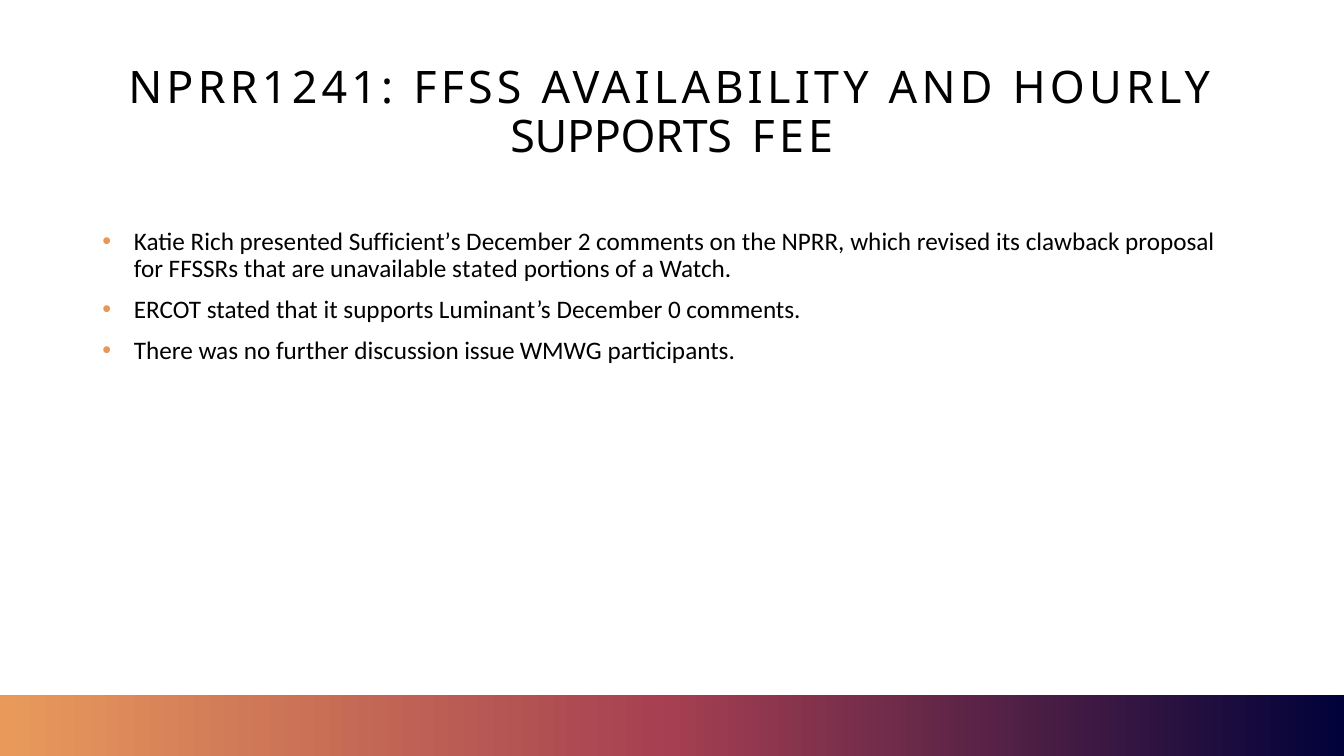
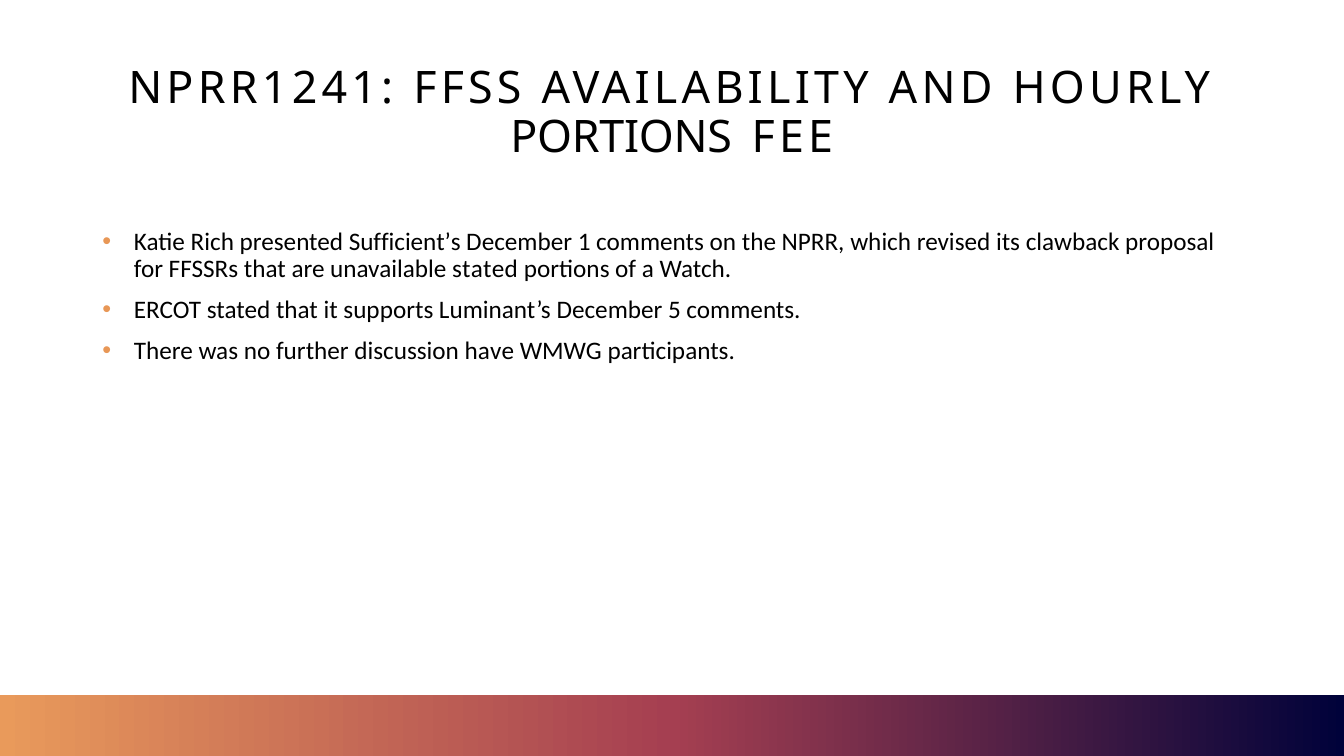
SUPPORTS at (621, 137): SUPPORTS -> PORTIONS
2: 2 -> 1
0: 0 -> 5
issue: issue -> have
